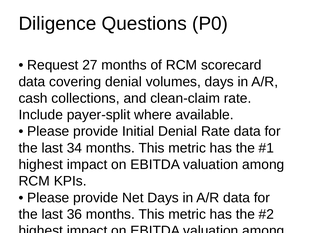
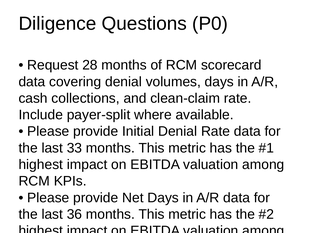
27: 27 -> 28
34: 34 -> 33
